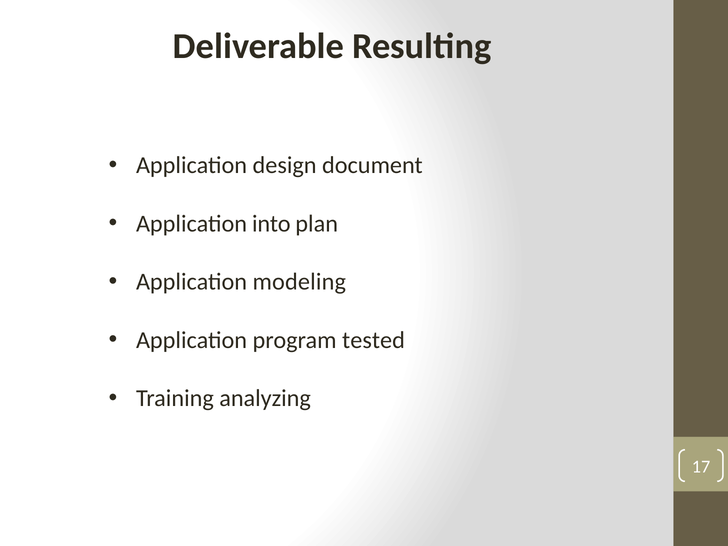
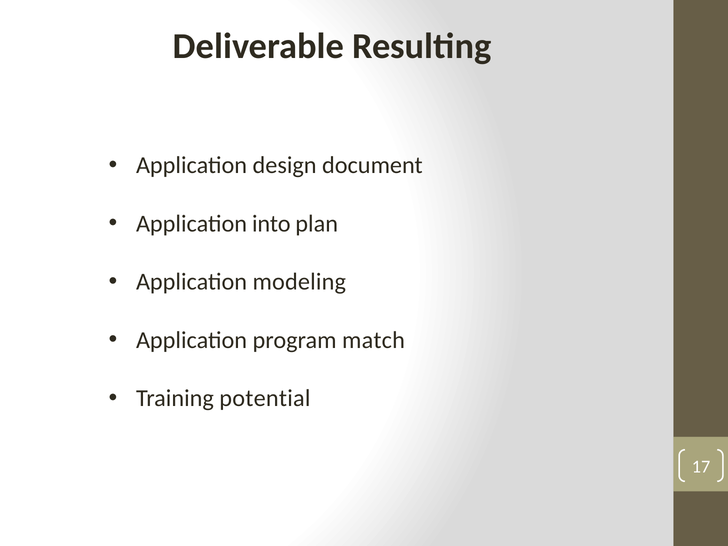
tested: tested -> match
analyzing: analyzing -> potential
